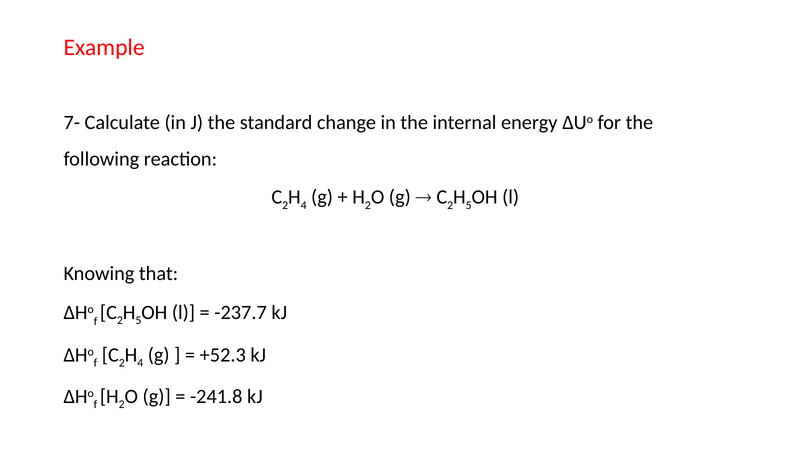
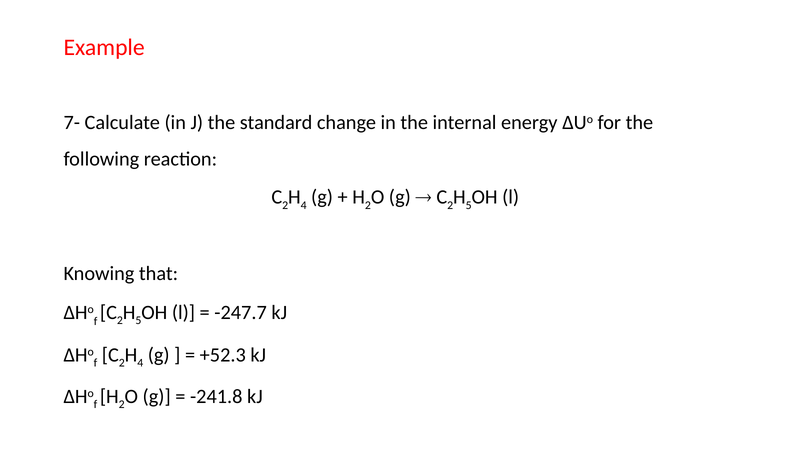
-237.7: -237.7 -> -247.7
